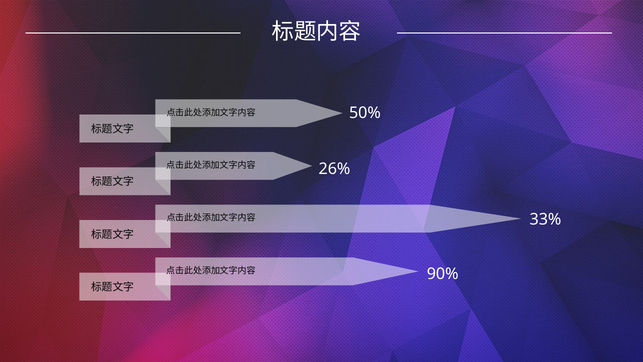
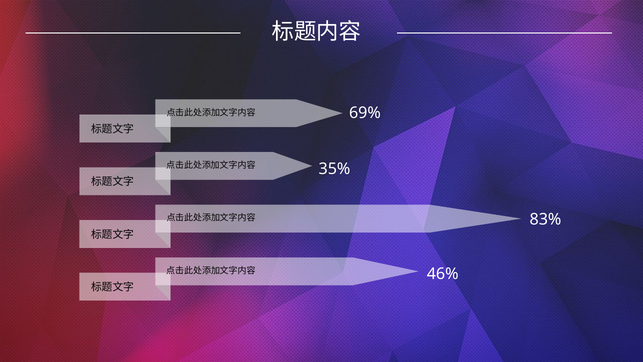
50%: 50% -> 69%
26%: 26% -> 35%
33%: 33% -> 83%
90%: 90% -> 46%
